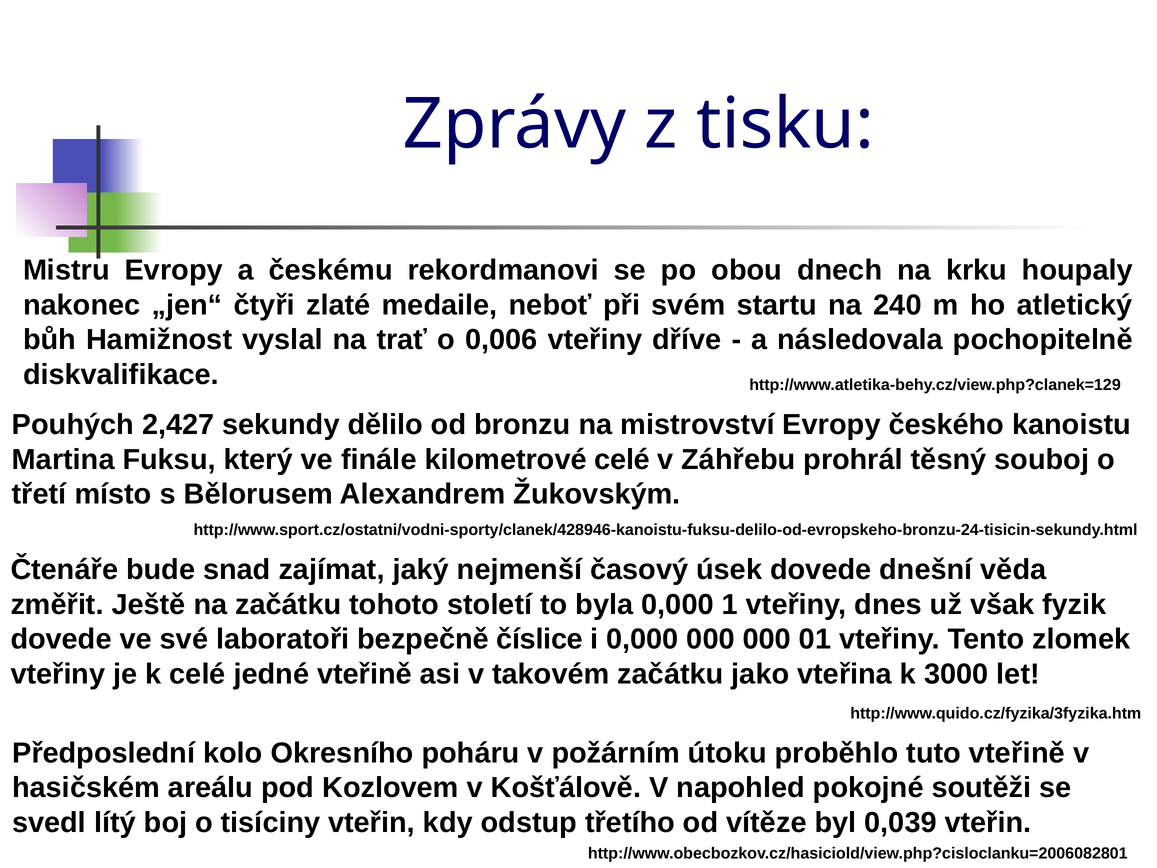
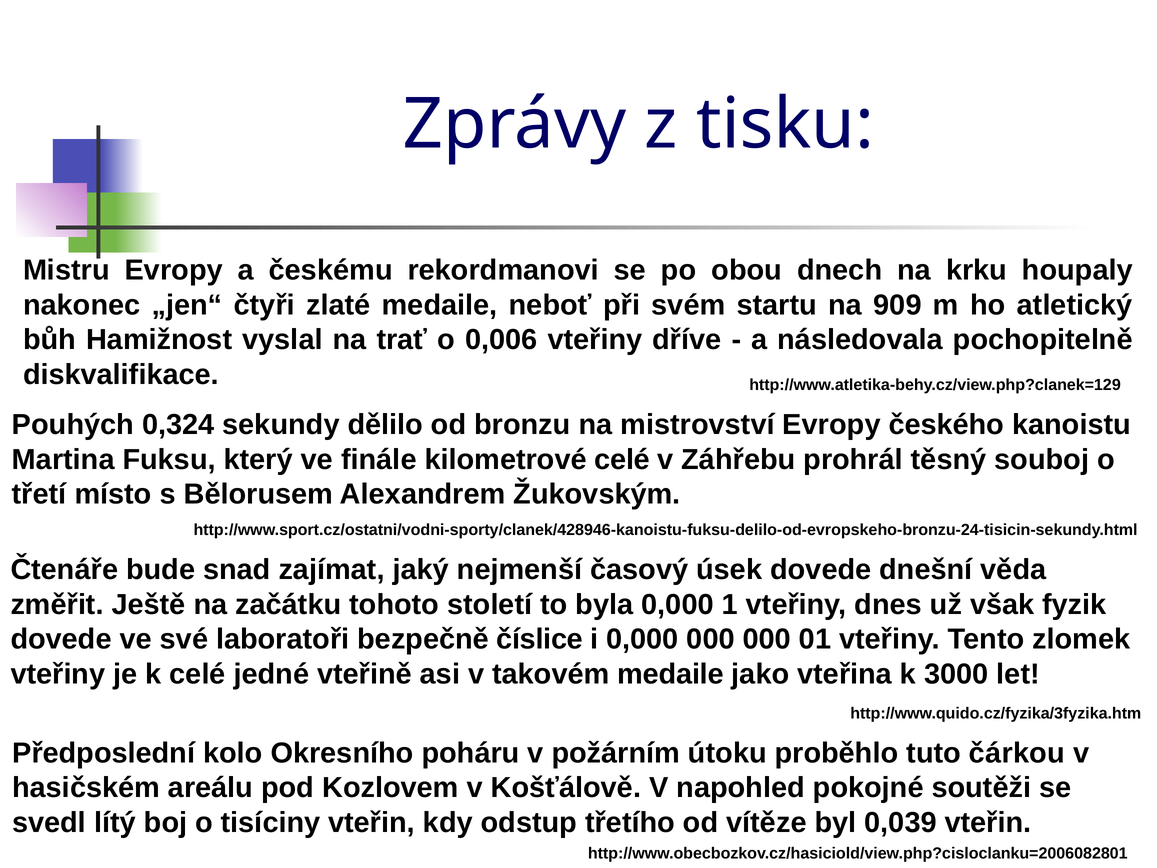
240: 240 -> 909
2,427: 2,427 -> 0,324
takovém začátku: začátku -> medaile
tuto vteřině: vteřině -> čárkou
